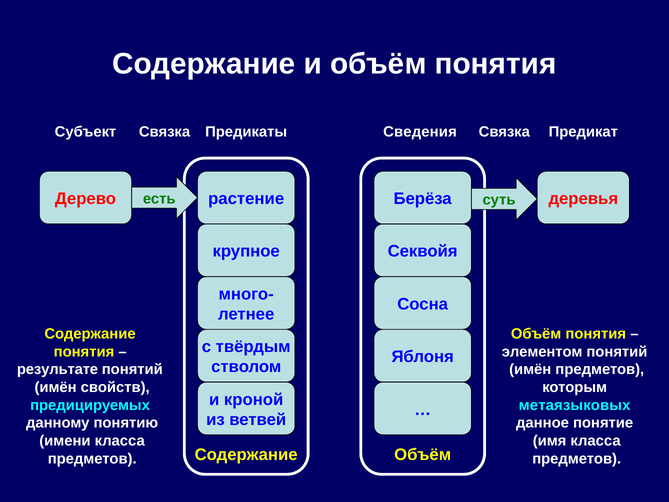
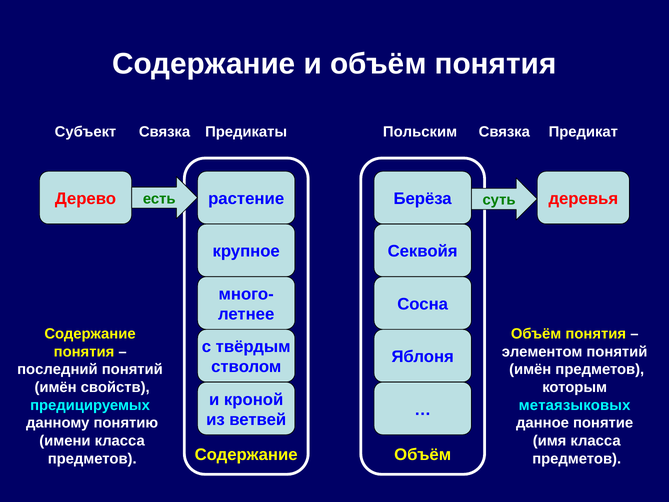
Сведения: Сведения -> Польским
результате: результате -> последний
